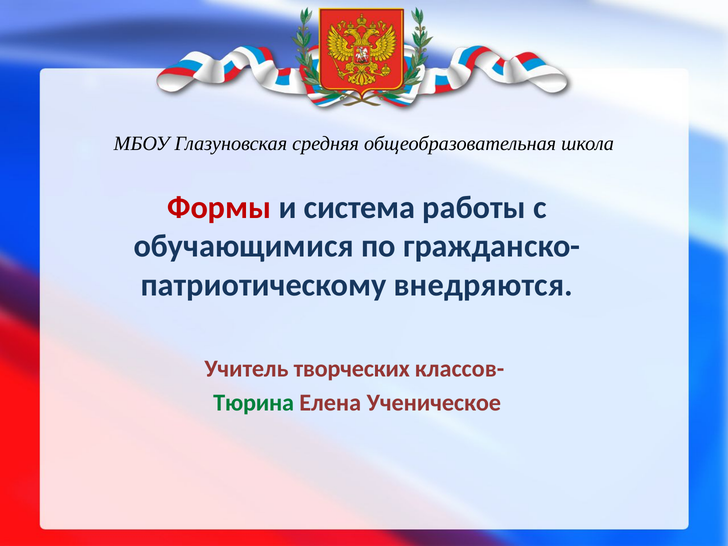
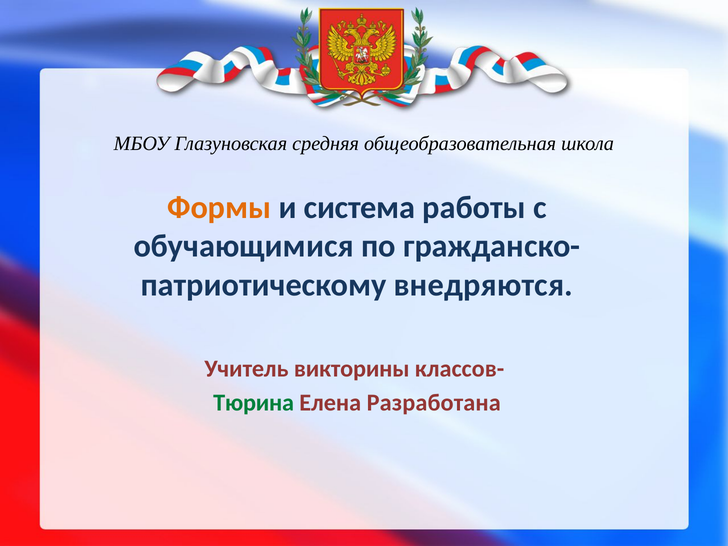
Формы colour: red -> orange
творческих: творческих -> викторины
Ученическое: Ученическое -> Разработана
